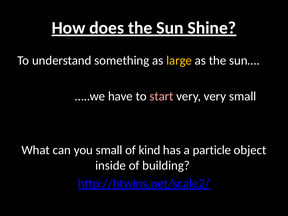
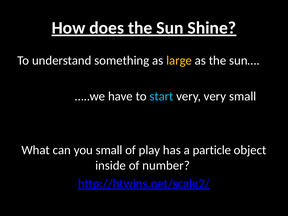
start colour: pink -> light blue
kind: kind -> play
building: building -> number
